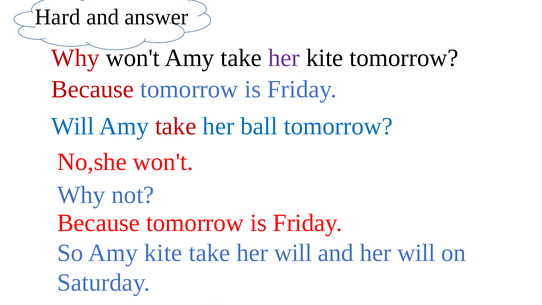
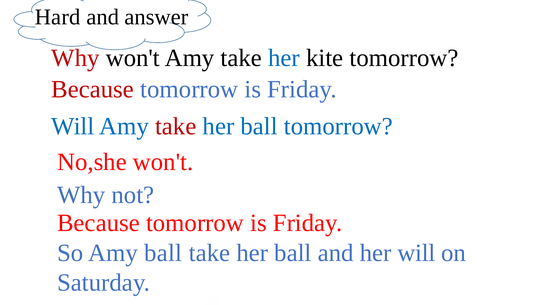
her at (284, 58) colour: purple -> blue
Amy kite: kite -> ball
will at (293, 253): will -> ball
